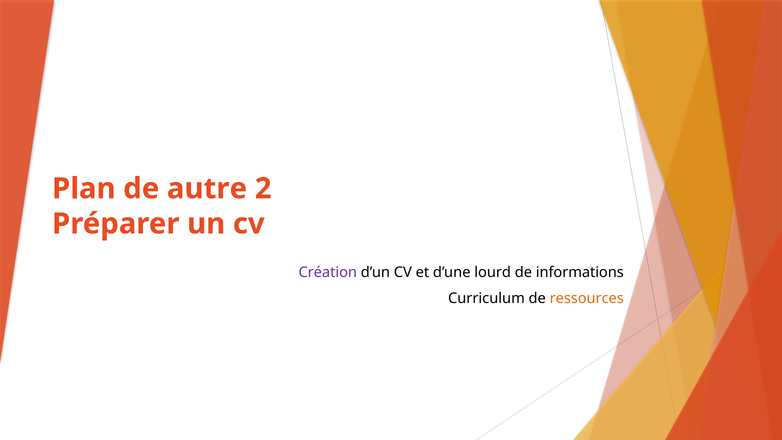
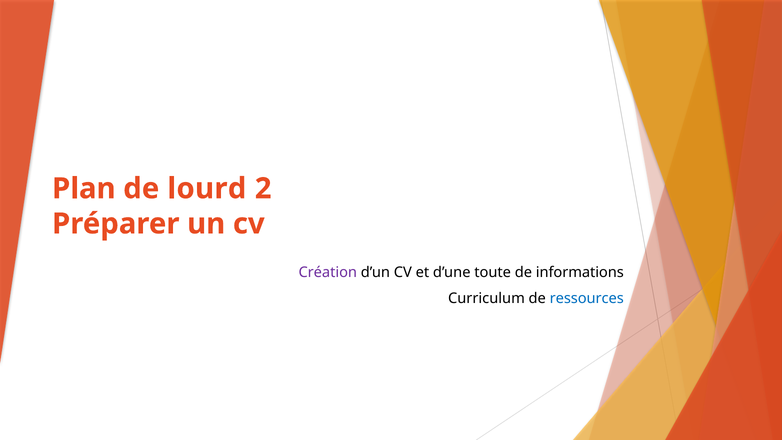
autre: autre -> lourd
lourd: lourd -> toute
ressources colour: orange -> blue
